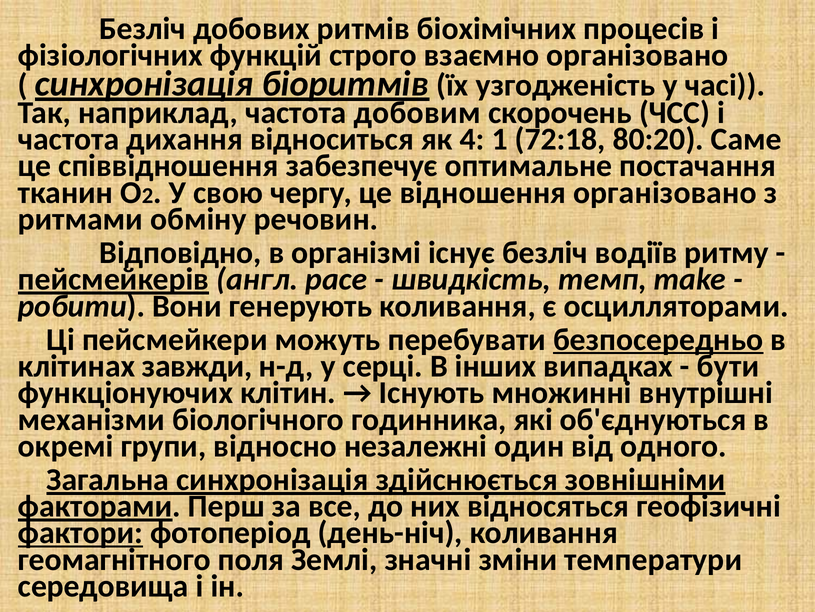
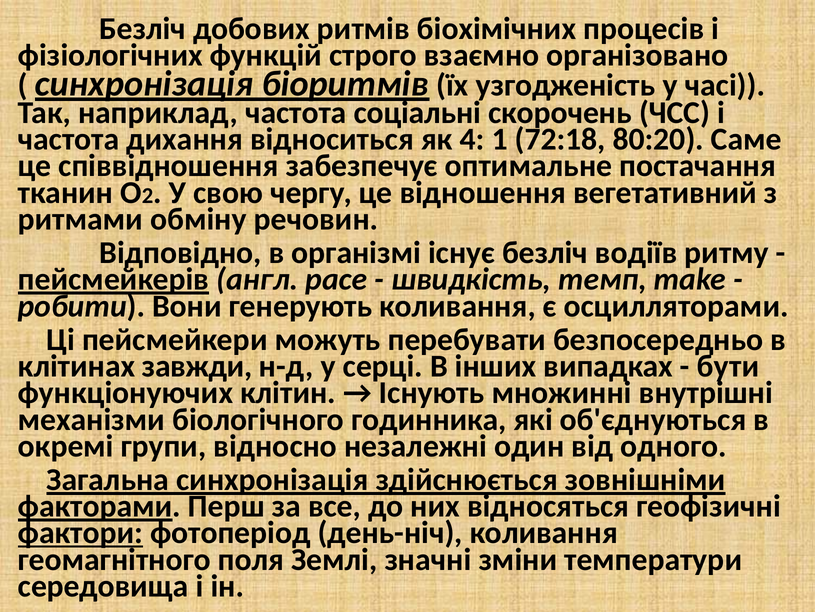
добовим: добовим -> соціальні
відношення організовано: організовано -> вегетативний
безпосередньо underline: present -> none
